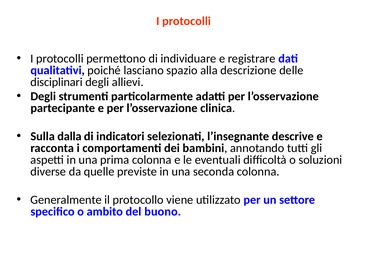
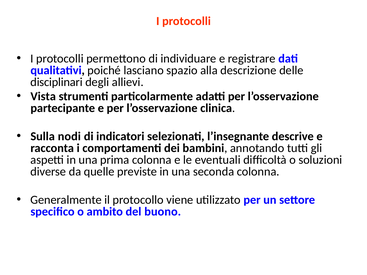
Degli at (43, 96): Degli -> Vista
dalla: dalla -> nodi
